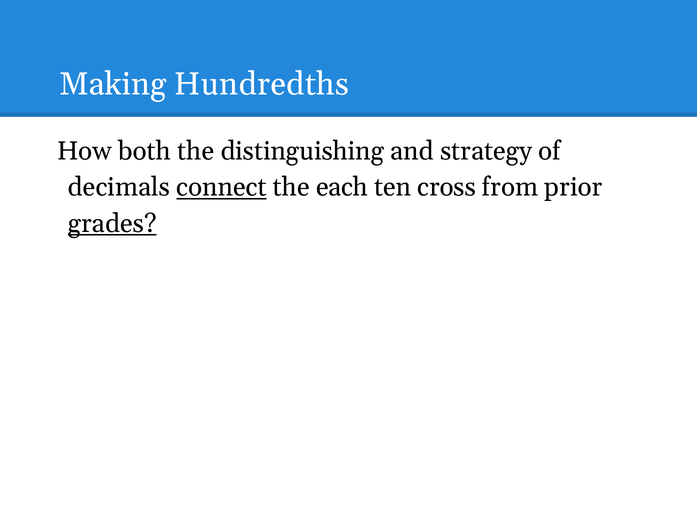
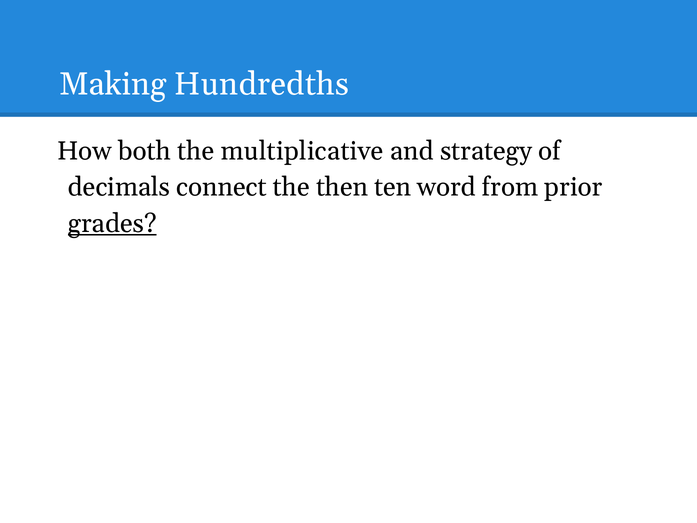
distinguishing: distinguishing -> multiplicative
connect underline: present -> none
each: each -> then
cross: cross -> word
